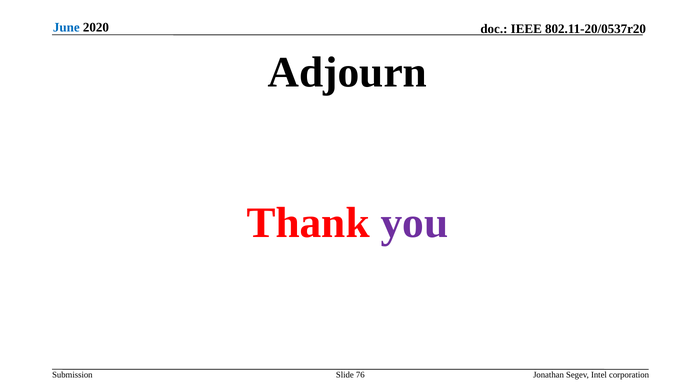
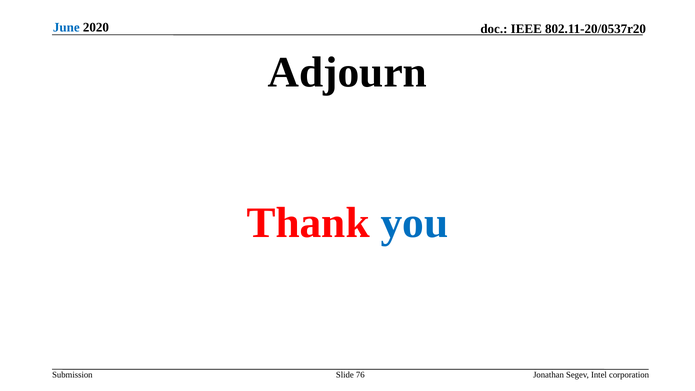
you colour: purple -> blue
